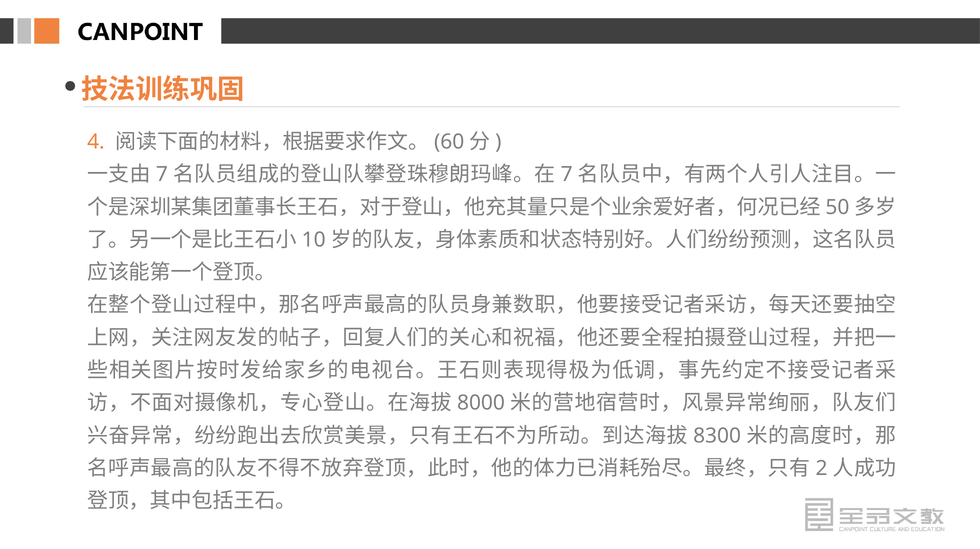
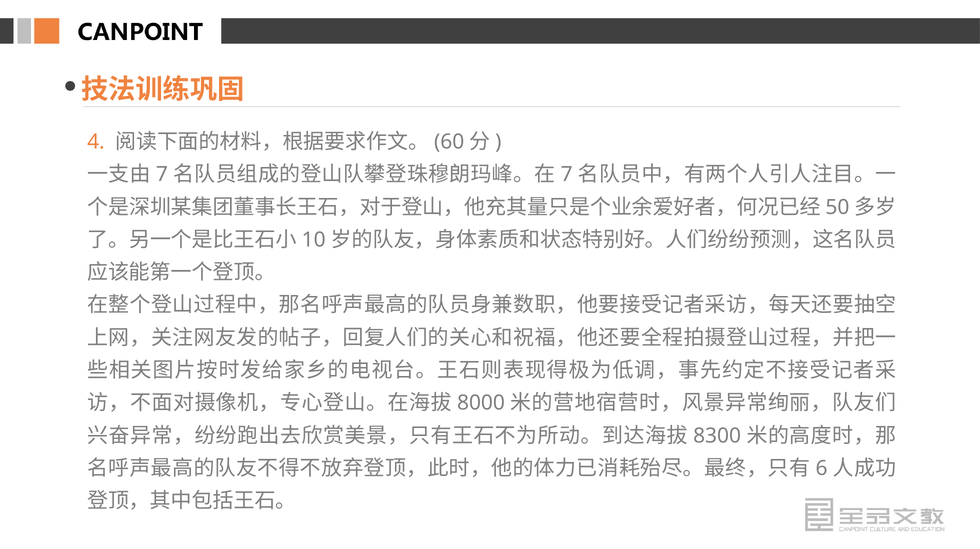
2: 2 -> 6
